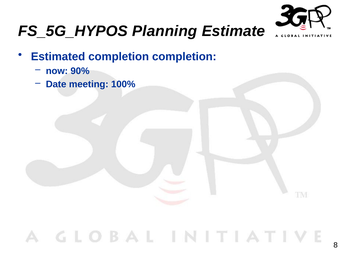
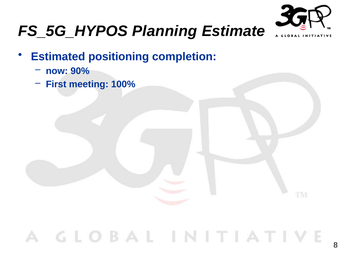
Estimated completion: completion -> positioning
Date: Date -> First
